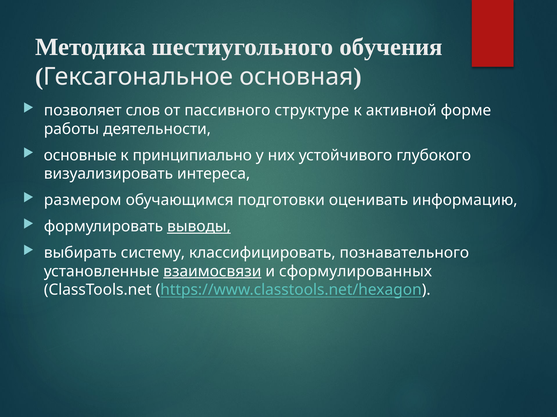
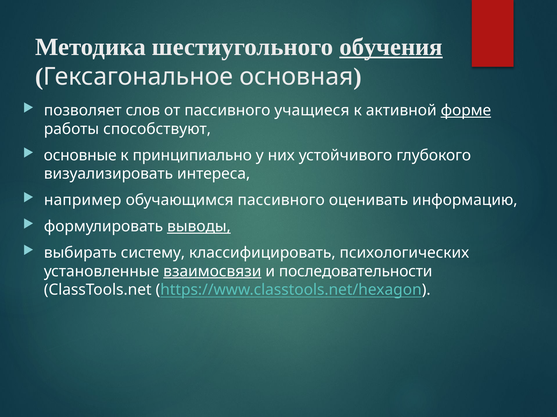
обучения underline: none -> present
структуре: структуре -> учащиеся
форме underline: none -> present
деятельности: деятельности -> способствуют
размером: размером -> например
обучающимся подготовки: подготовки -> пассивного
познавательного: познавательного -> психологических
сформулированных: сформулированных -> последовательности
